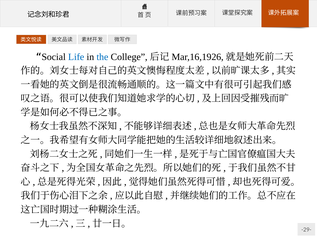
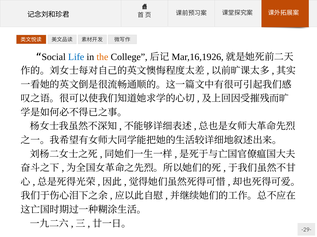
the colour: blue -> orange
